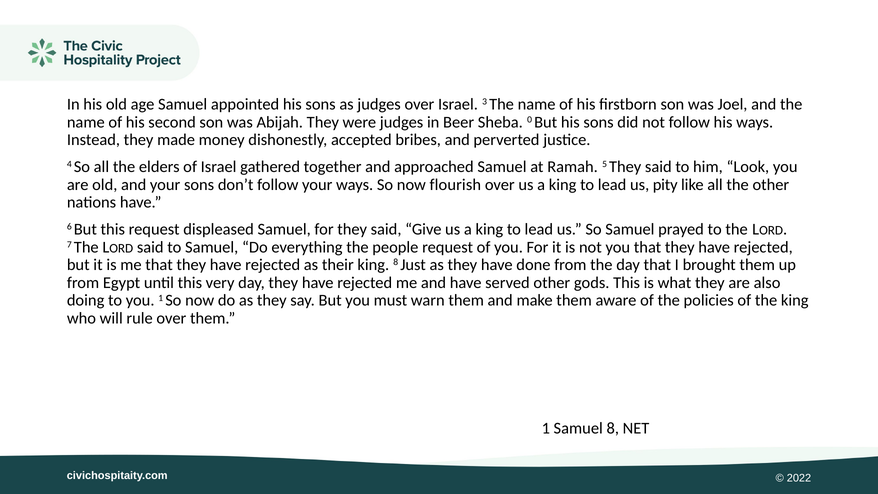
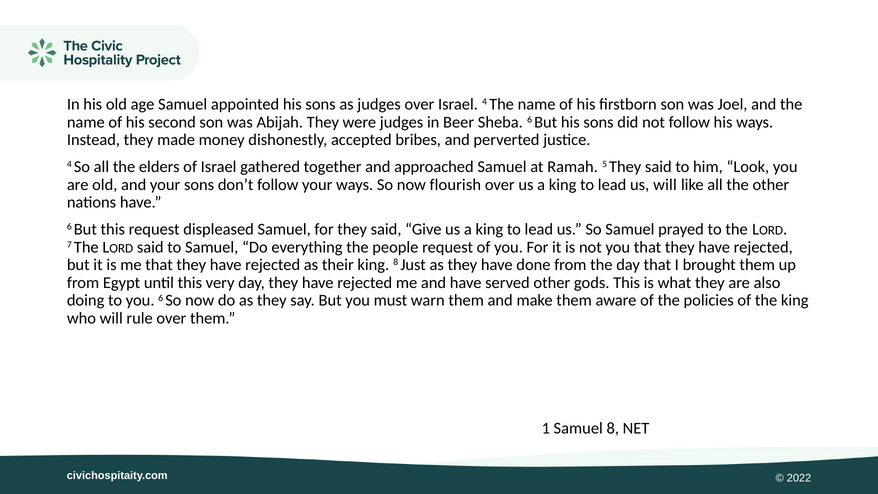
Israel 3: 3 -> 4
Sheba 0: 0 -> 6
us pity: pity -> will
you 1: 1 -> 6
